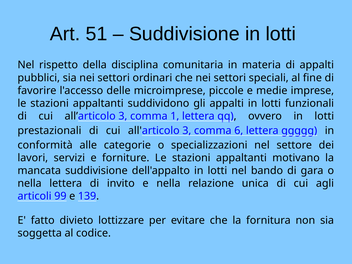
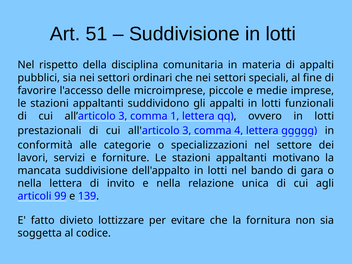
6: 6 -> 4
